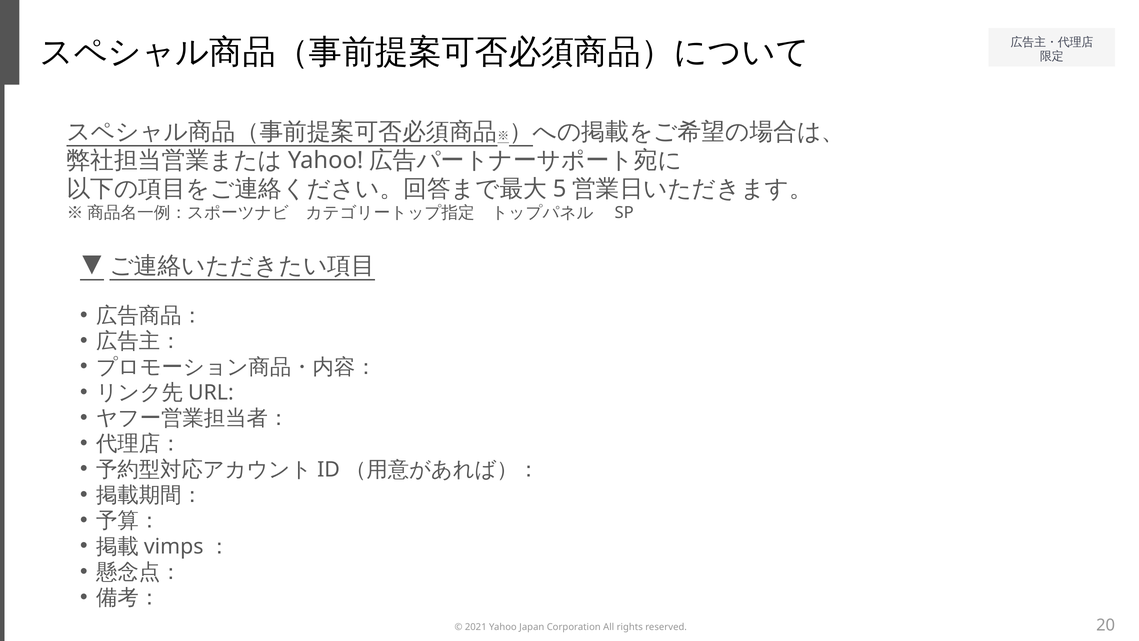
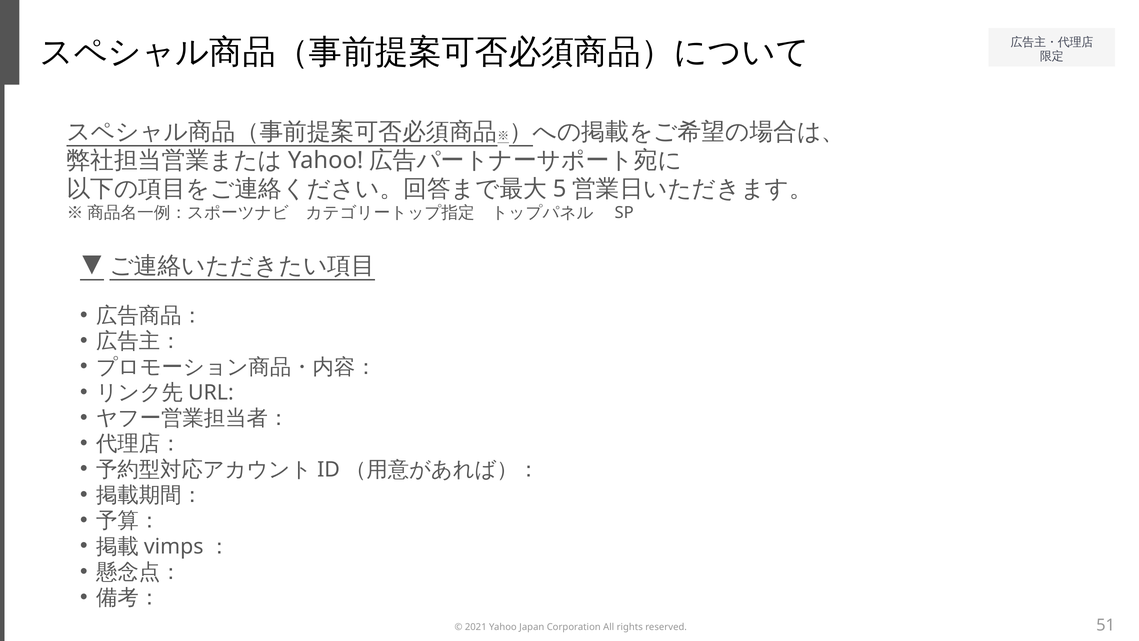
20: 20 -> 51
